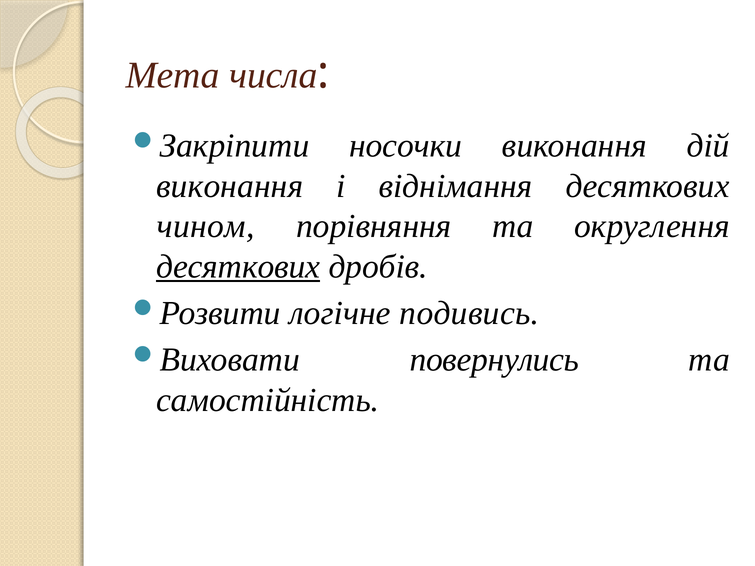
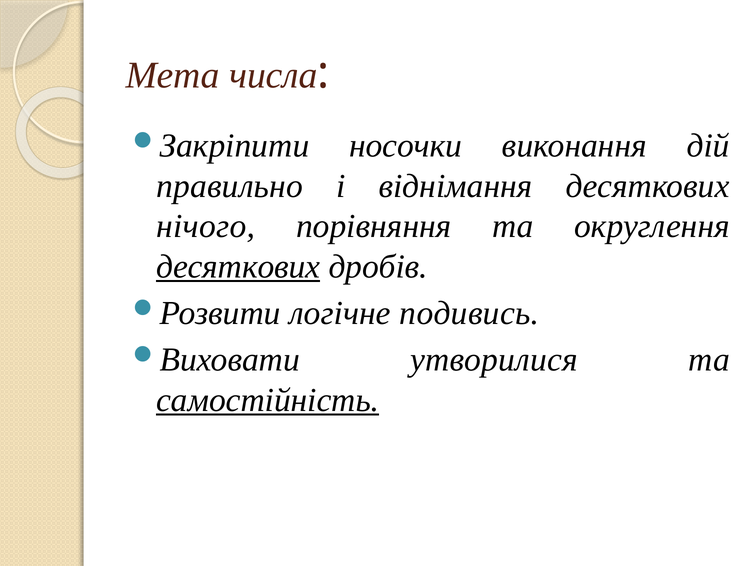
виконання at (230, 186): виконання -> правильно
чином: чином -> нічого
повернулись: повернулись -> утворилися
самостійність underline: none -> present
